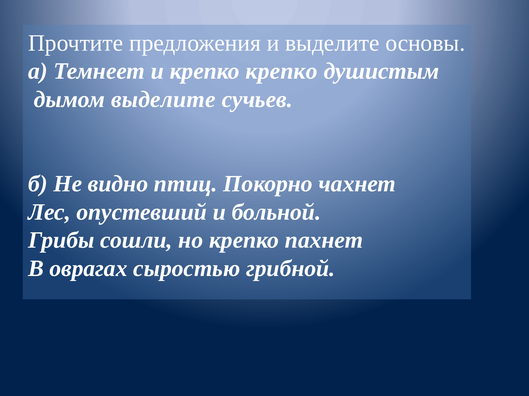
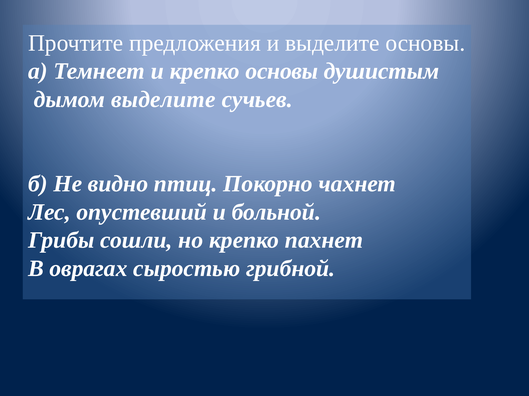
крепко крепко: крепко -> основы
